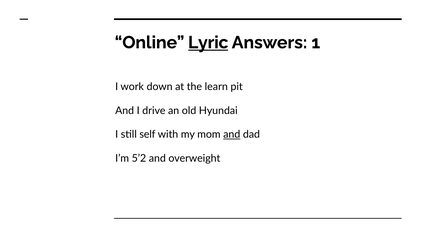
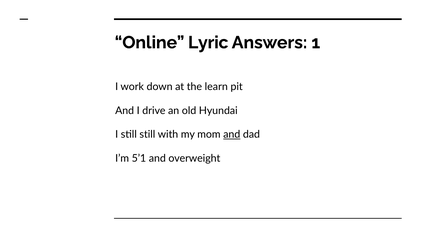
Lyric underline: present -> none
still self: self -> still
5’2: 5’2 -> 5’1
